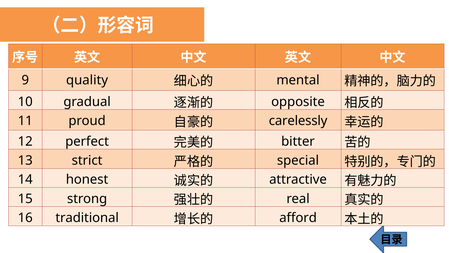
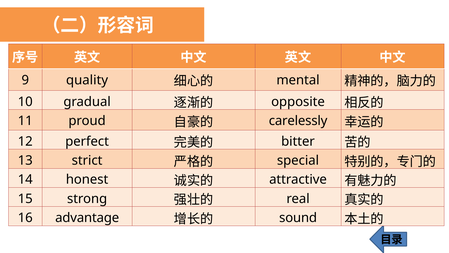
traditional: traditional -> advantage
afford: afford -> sound
